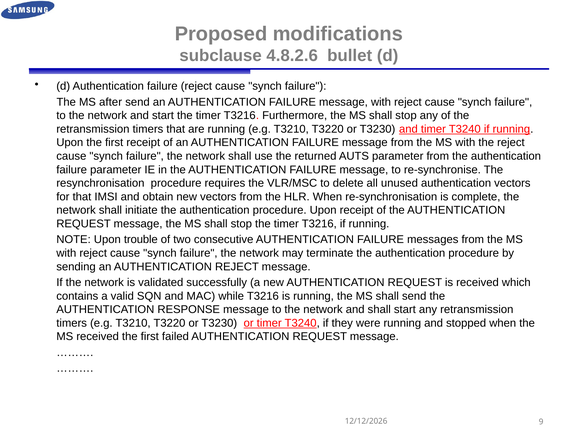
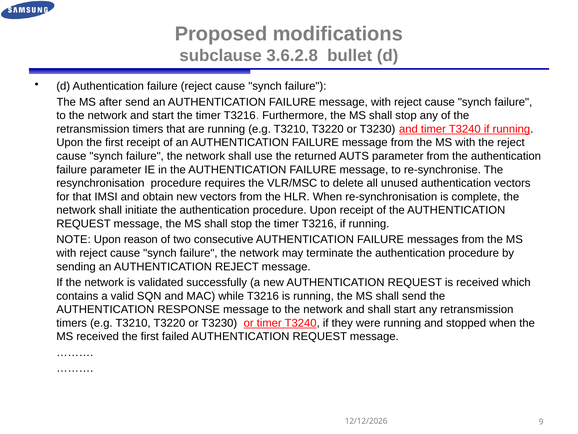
4.8.2.6: 4.8.2.6 -> 3.6.2.8
trouble: trouble -> reason
